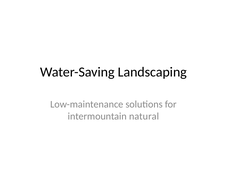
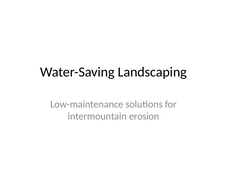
natural: natural -> erosion
